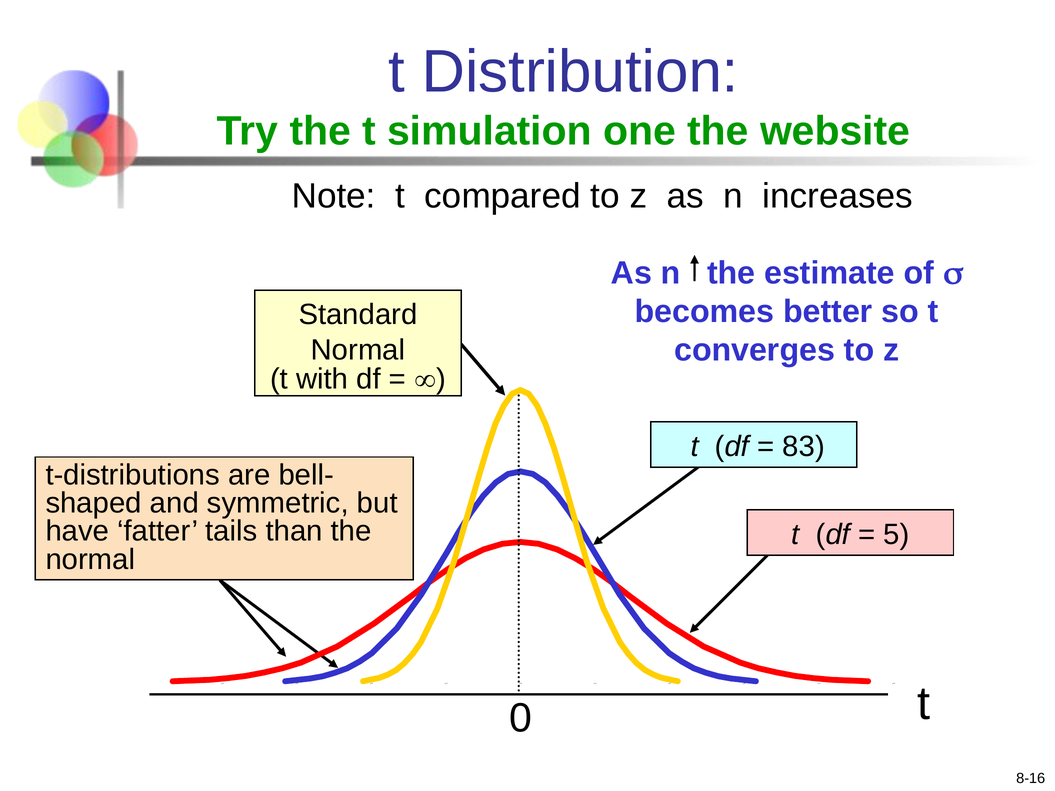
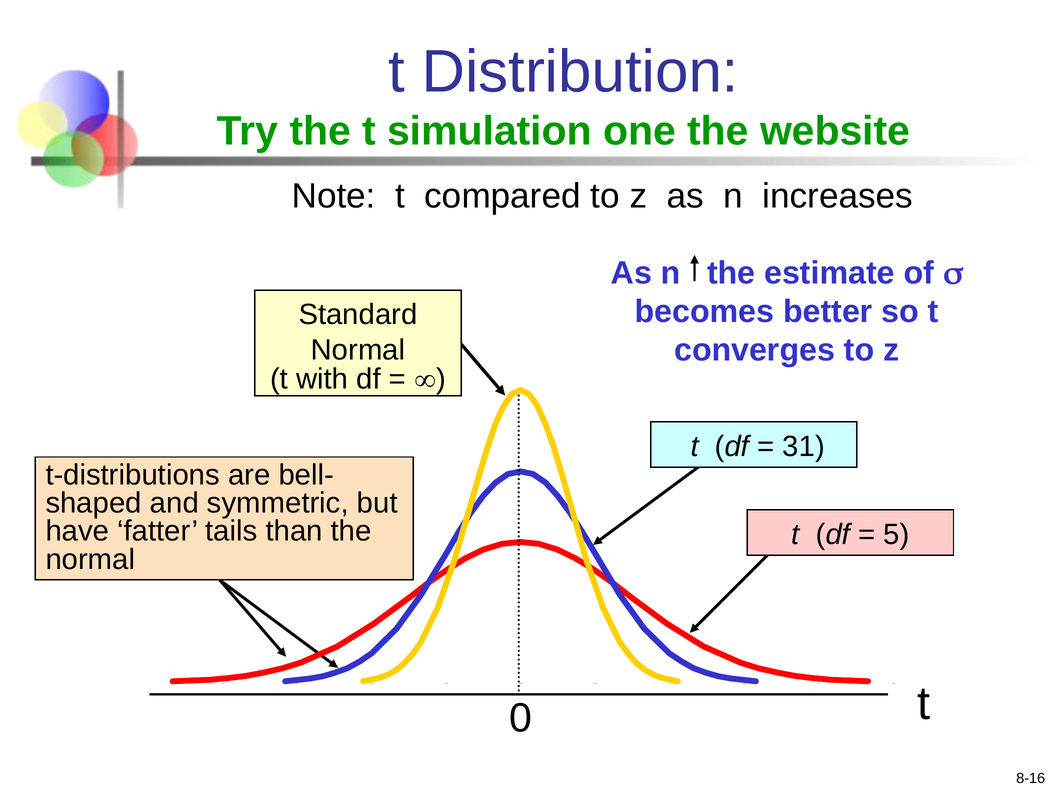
83: 83 -> 31
